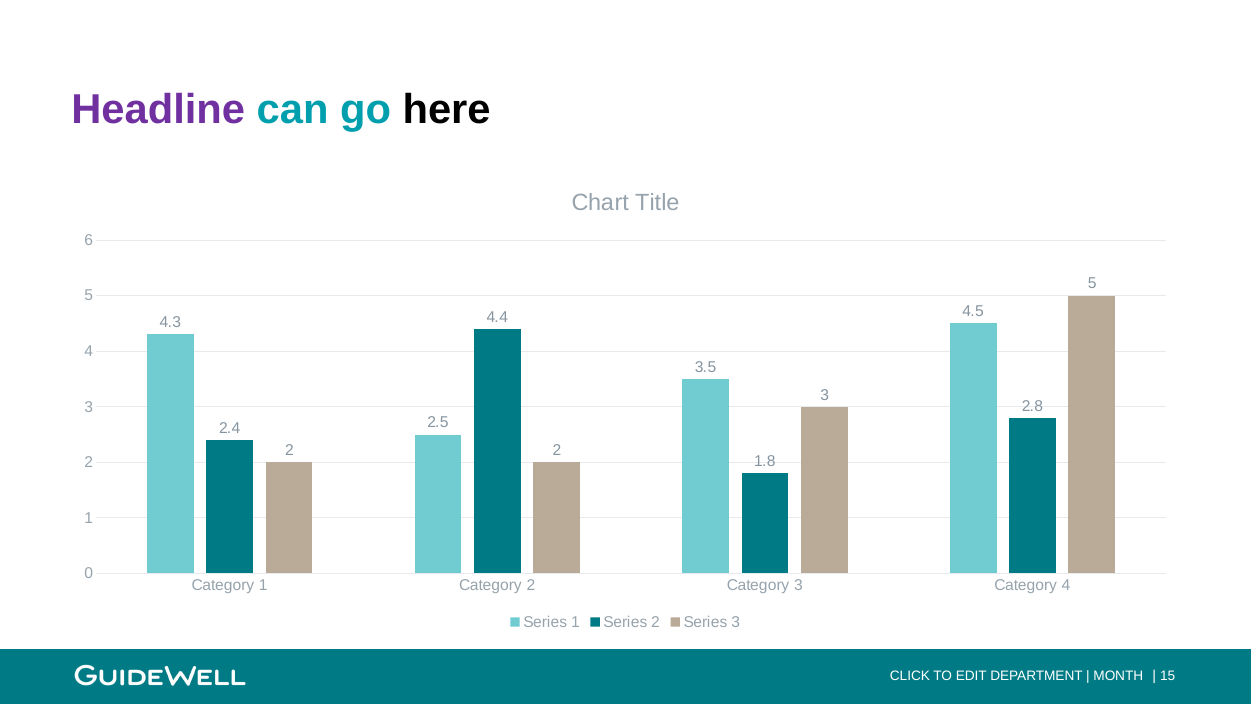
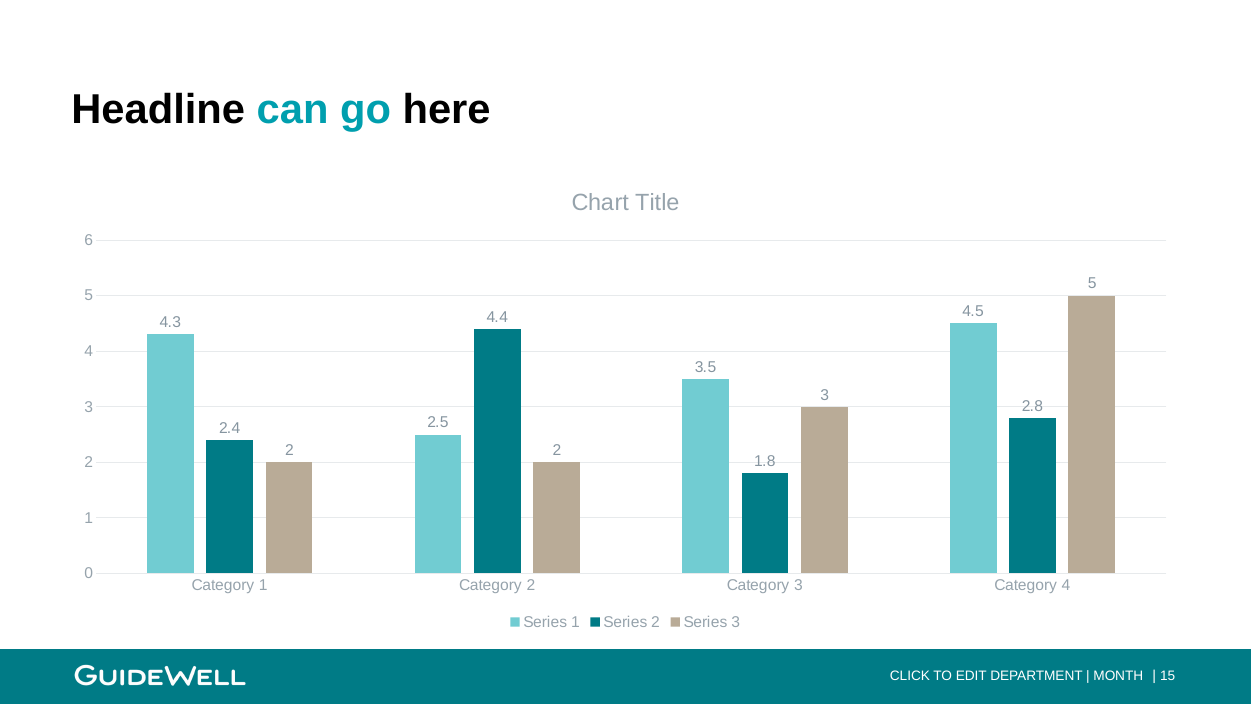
Headline colour: purple -> black
